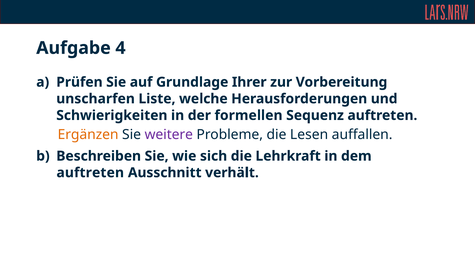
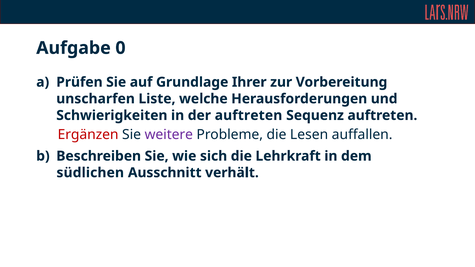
4: 4 -> 0
der formellen: formellen -> auftreten
Ergänzen colour: orange -> red
auftreten at (90, 173): auftreten -> südlichen
